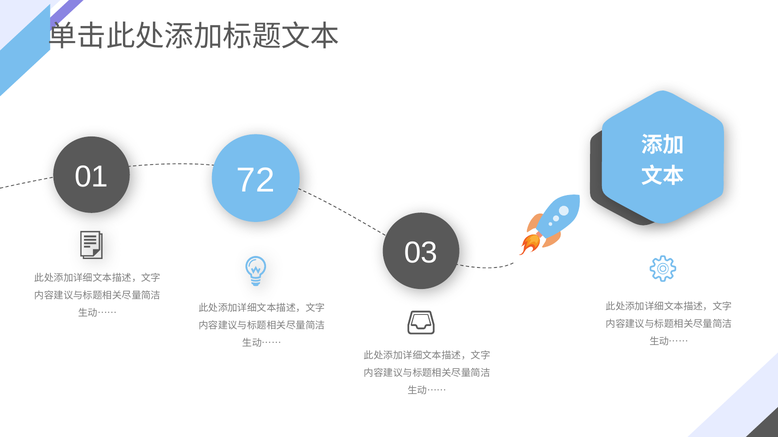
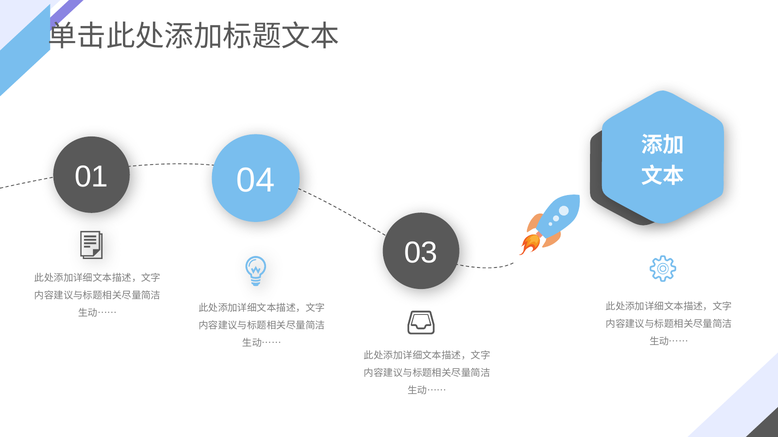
72: 72 -> 04
